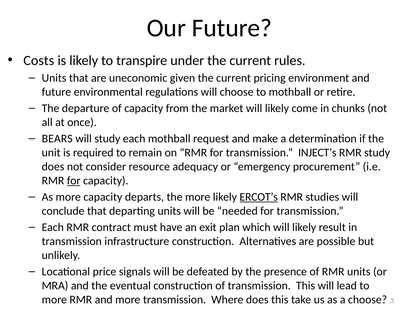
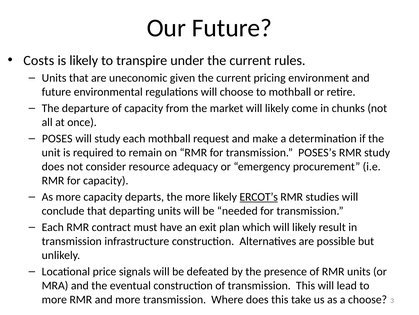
BEARS: BEARS -> POSES
INJECT’s: INJECT’s -> POSES’s
for at (74, 180) underline: present -> none
